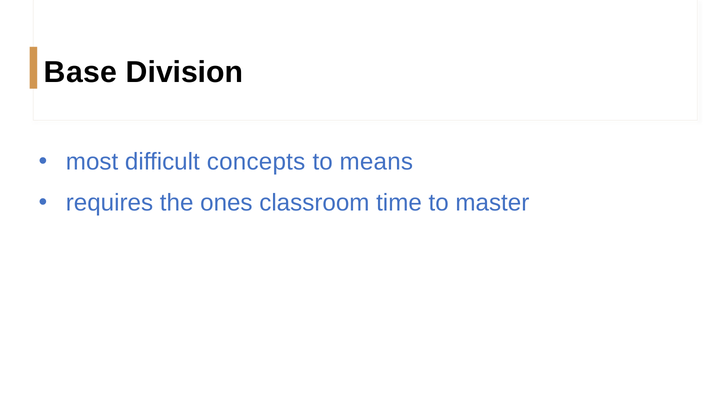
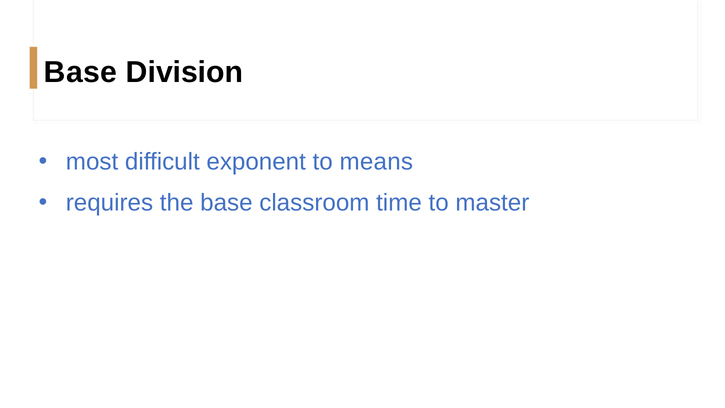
concepts: concepts -> exponent
the ones: ones -> base
